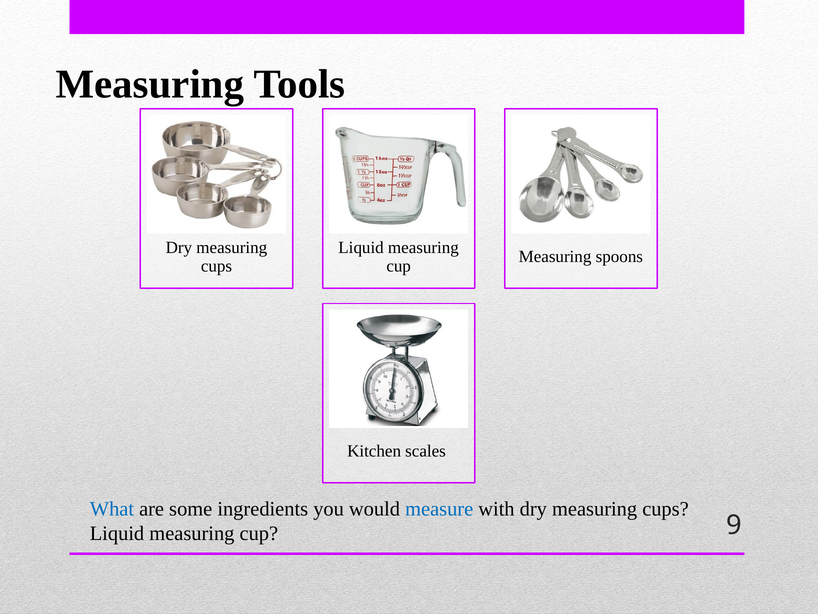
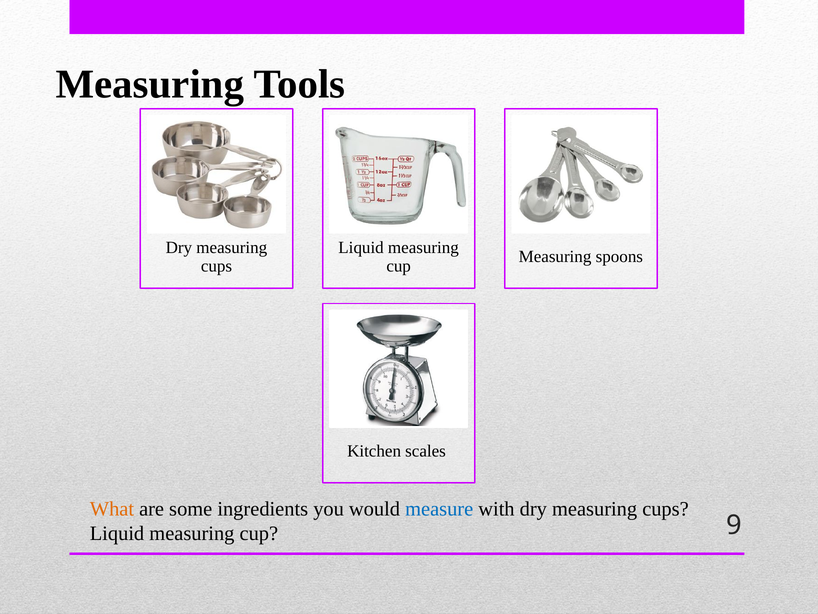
What colour: blue -> orange
